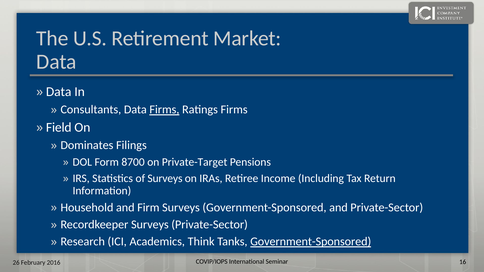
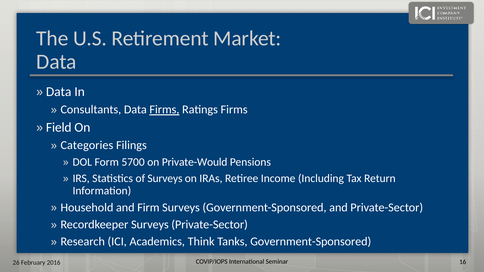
Dominates: Dominates -> Categories
8700: 8700 -> 5700
Private-Target: Private-Target -> Private-Would
Government-Sponsored at (311, 242) underline: present -> none
